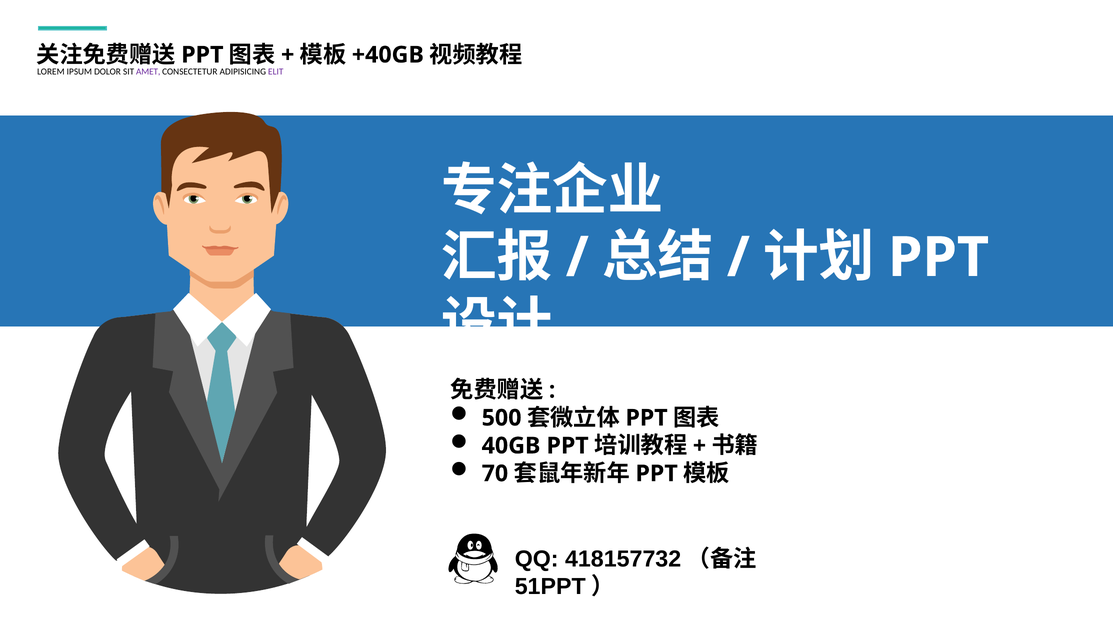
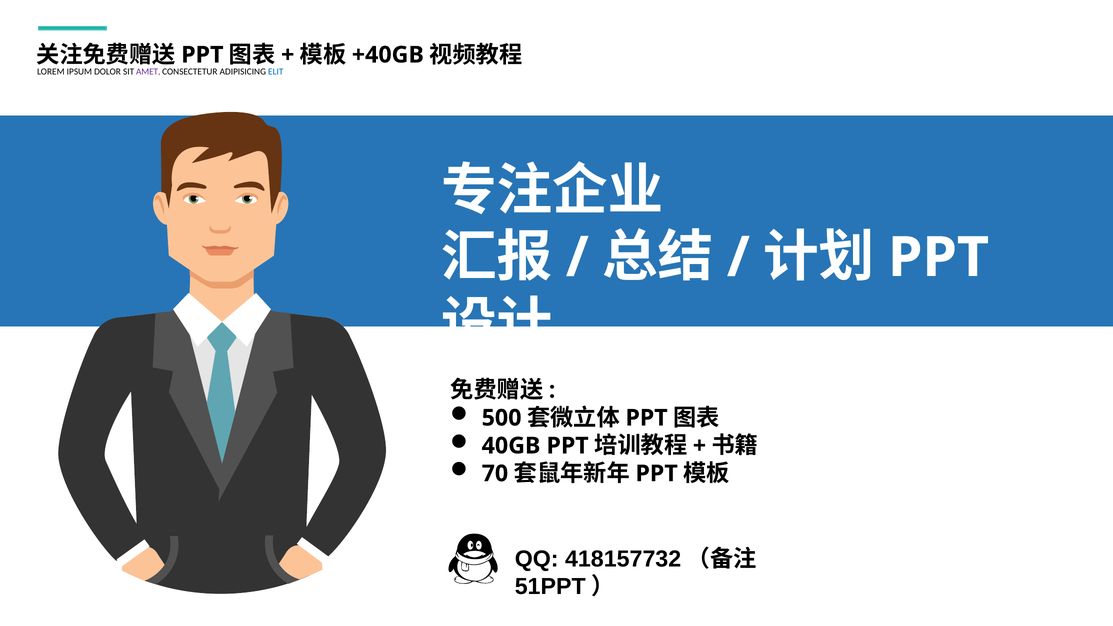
ELIT colour: purple -> blue
